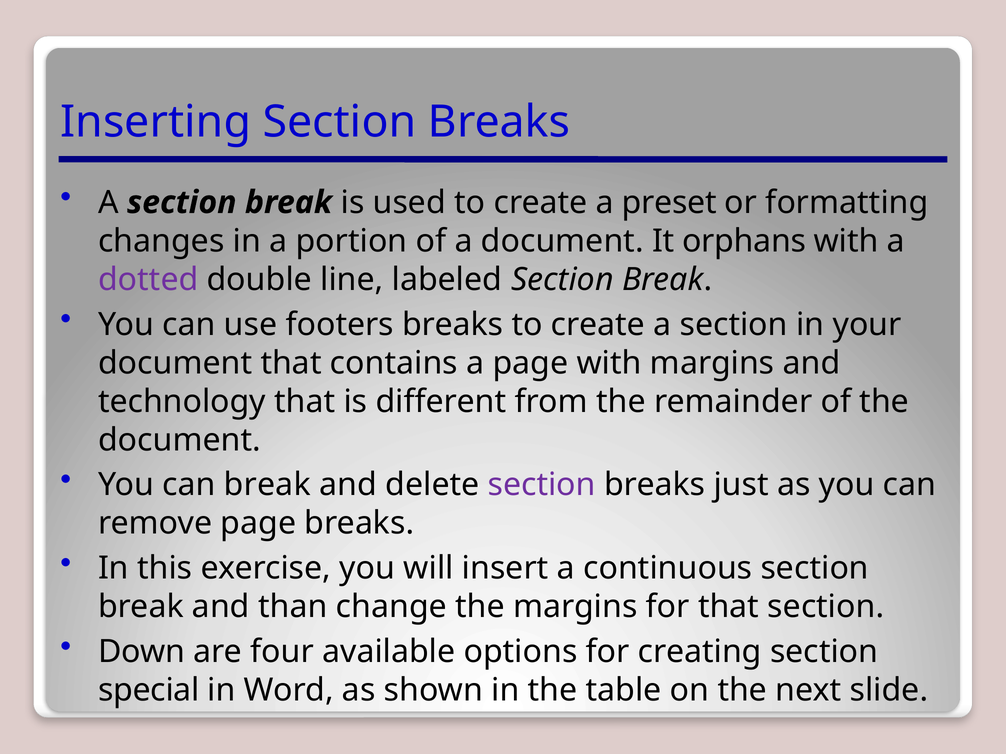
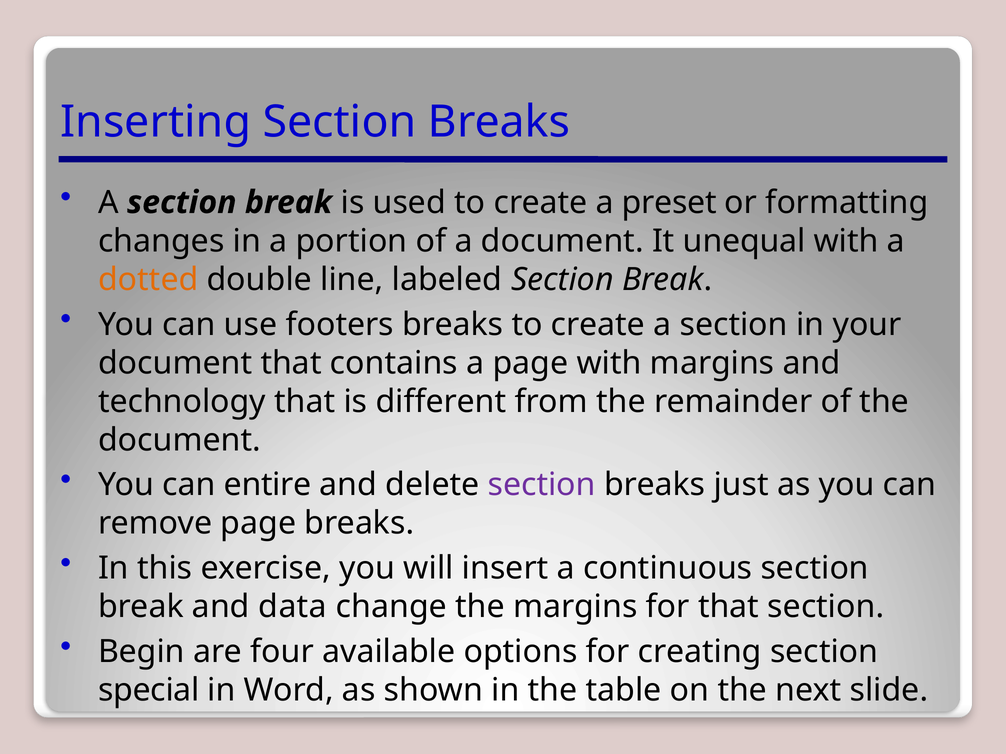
orphans: orphans -> unequal
dotted colour: purple -> orange
can break: break -> entire
than: than -> data
Down: Down -> Begin
